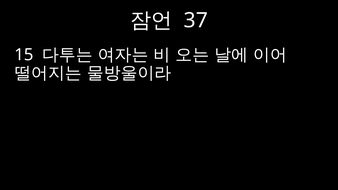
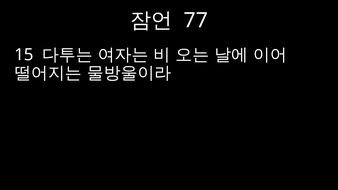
37: 37 -> 77
